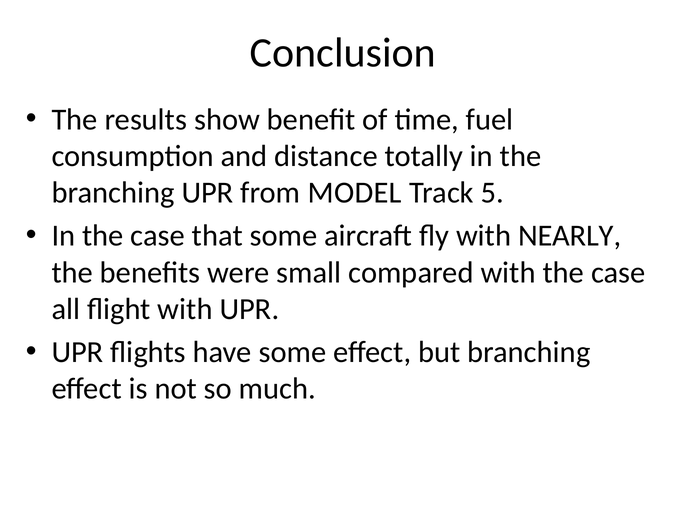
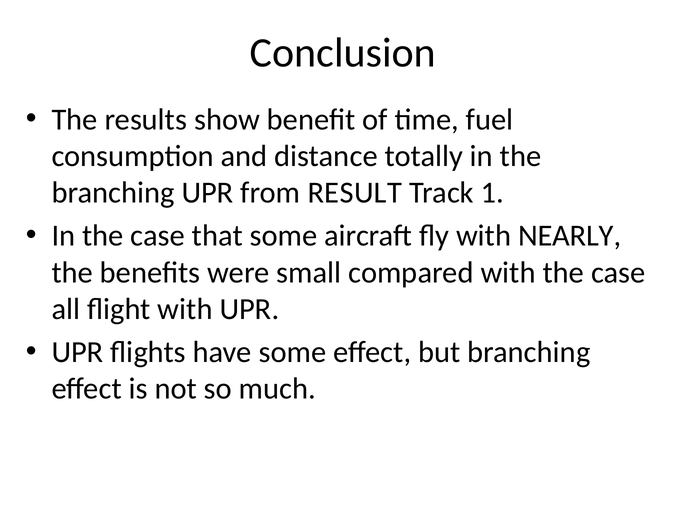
MODEL: MODEL -> RESULT
5: 5 -> 1
